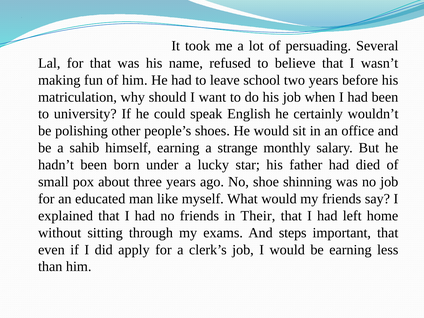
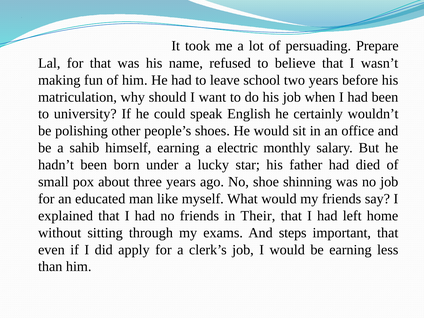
Several: Several -> Prepare
strange: strange -> electric
